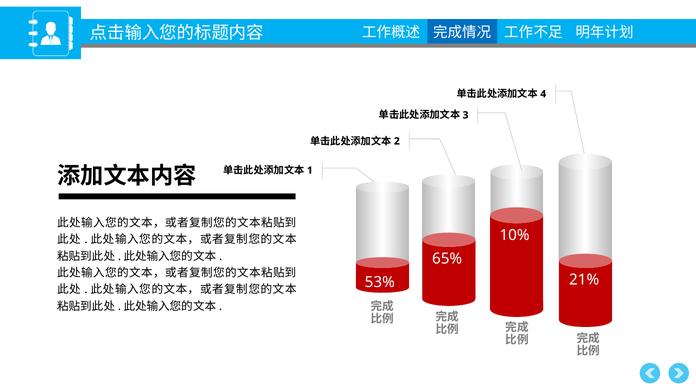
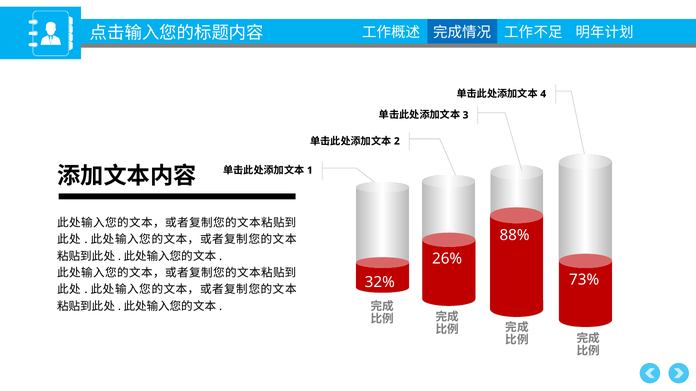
10%: 10% -> 88%
65%: 65% -> 26%
21%: 21% -> 73%
53%: 53% -> 32%
